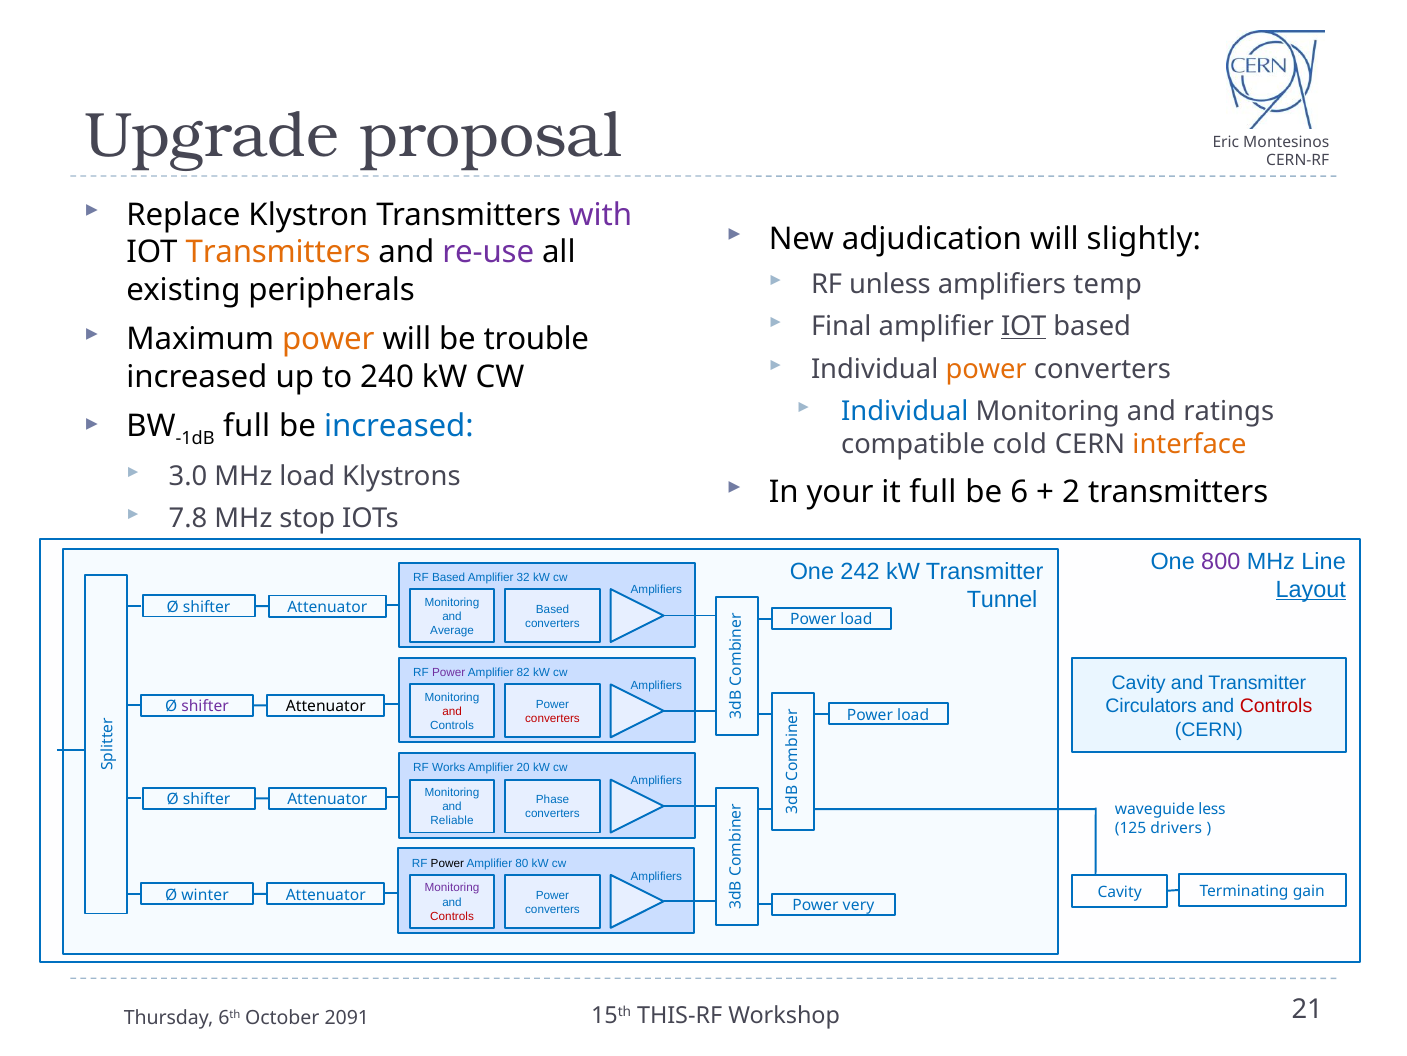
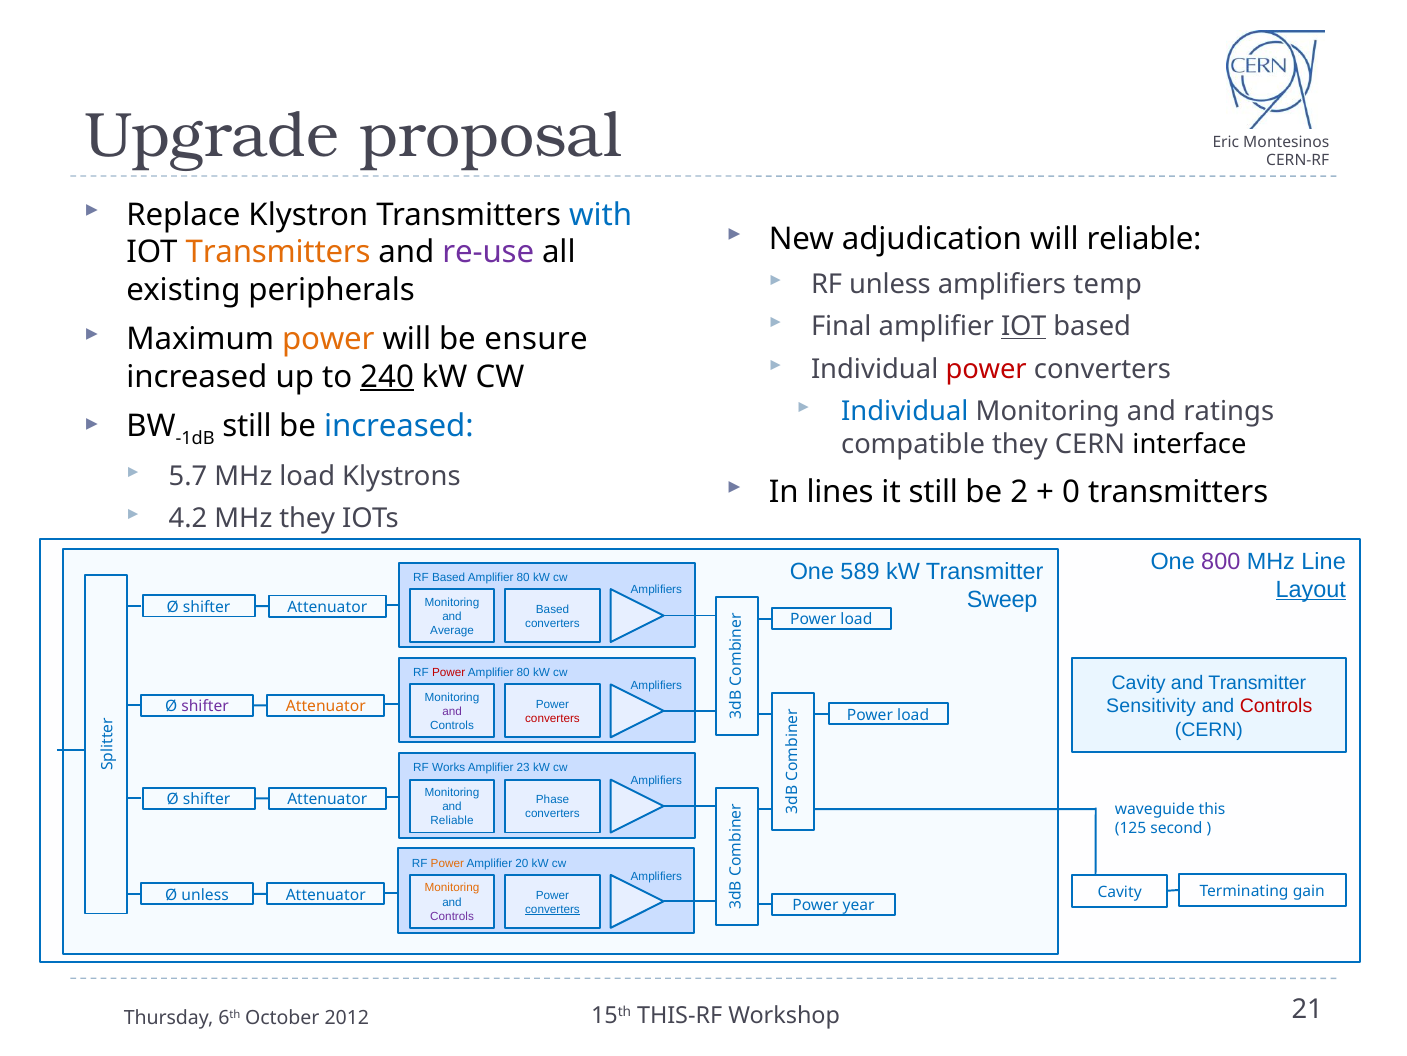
with colour: purple -> blue
will slightly: slightly -> reliable
trouble: trouble -> ensure
power at (986, 369) colour: orange -> red
240 underline: none -> present
full at (247, 426): full -> still
compatible cold: cold -> they
interface colour: orange -> black
3.0: 3.0 -> 5.7
your: your -> lines
it full: full -> still
6: 6 -> 2
2: 2 -> 0
7.8: 7.8 -> 4.2
MHz stop: stop -> they
242: 242 -> 589
32 at (523, 577): 32 -> 80
Tunnel: Tunnel -> Sweep
Power at (449, 672) colour: purple -> red
82 at (523, 672): 82 -> 80
Circulators: Circulators -> Sensitivity
Attenuator at (326, 706) colour: black -> orange
and at (452, 711) colour: red -> purple
20: 20 -> 23
less: less -> this
drivers: drivers -> second
Power at (447, 863) colour: black -> orange
80: 80 -> 20
Monitoring at (452, 887) colour: purple -> orange
Ø winter: winter -> unless
very: very -> year
converters at (552, 909) underline: none -> present
Controls at (452, 916) colour: red -> purple
2091: 2091 -> 2012
